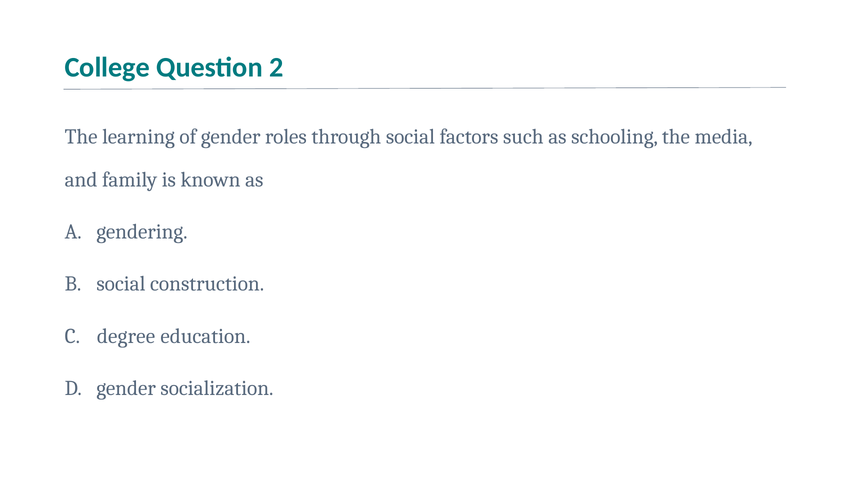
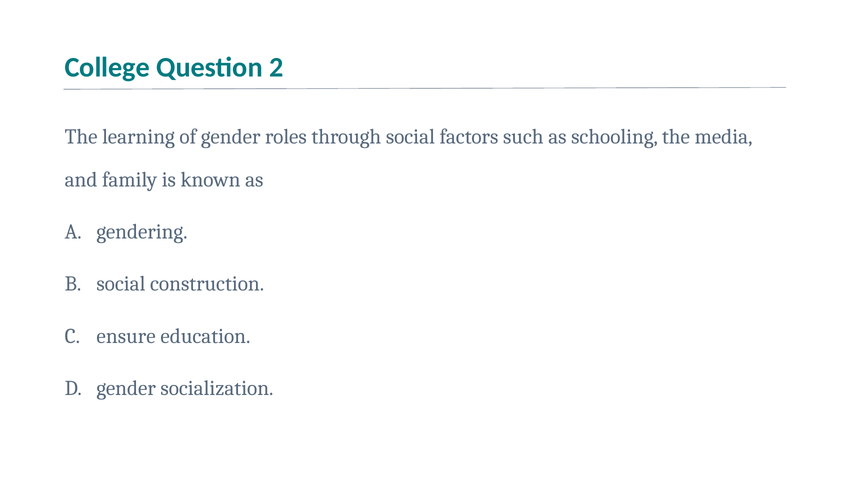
degree: degree -> ensure
